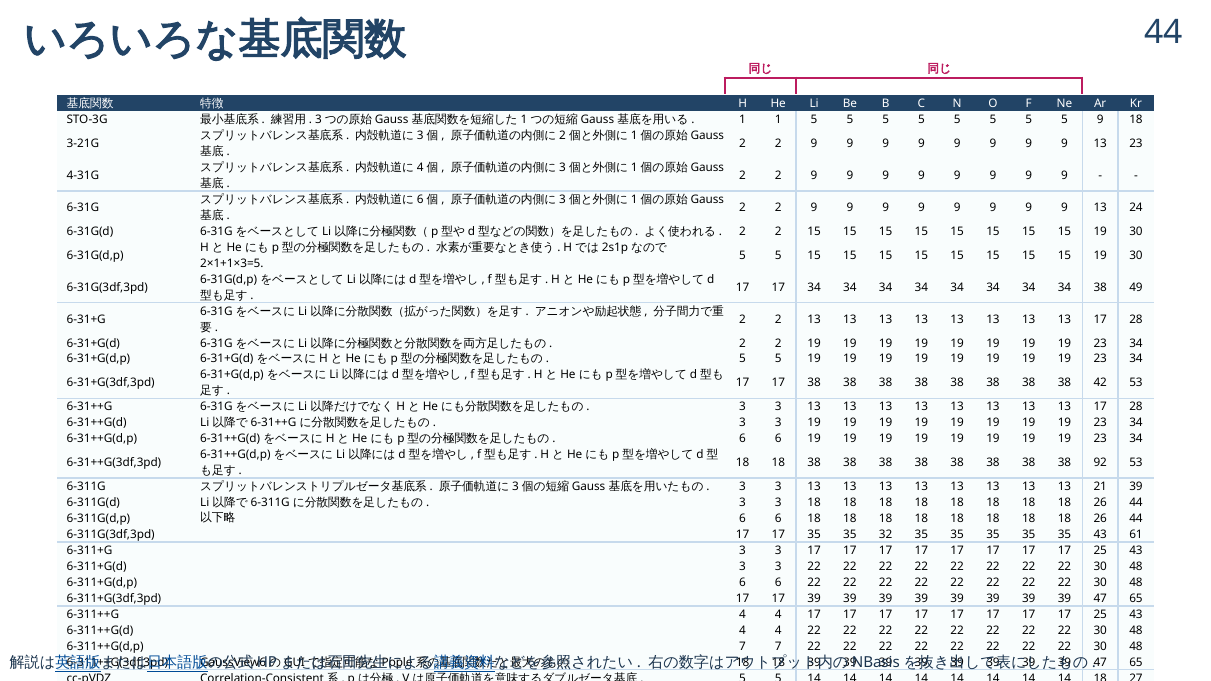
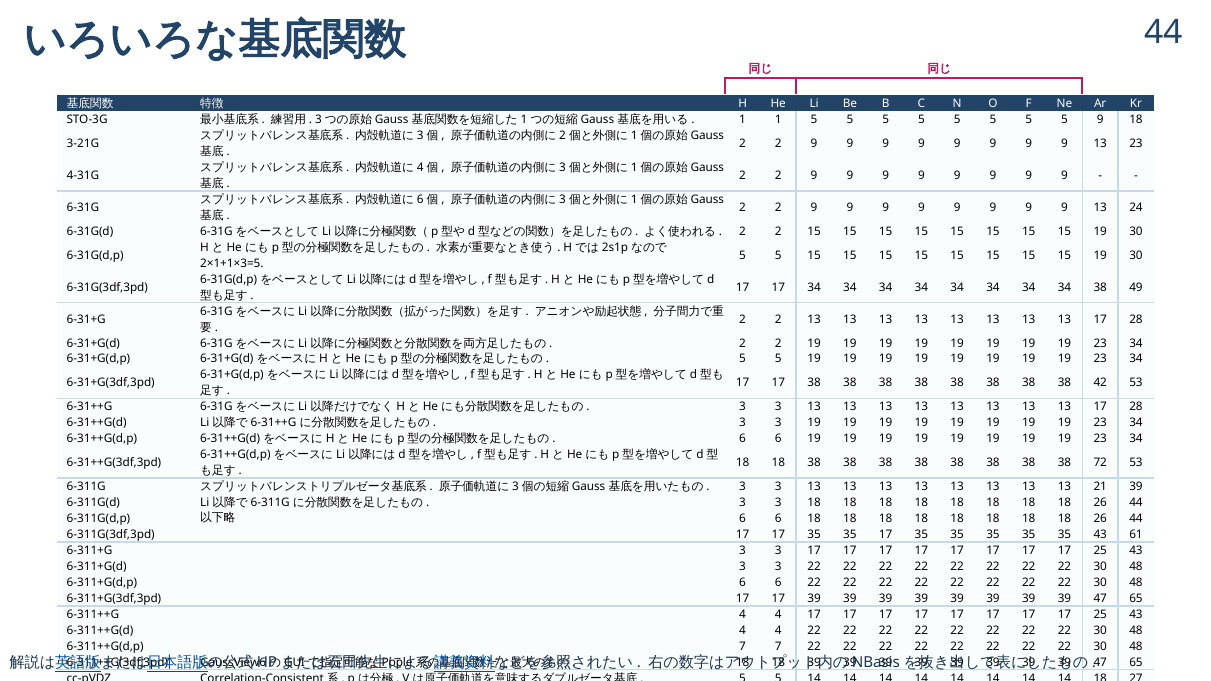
92: 92 -> 72
35 32: 32 -> 17
